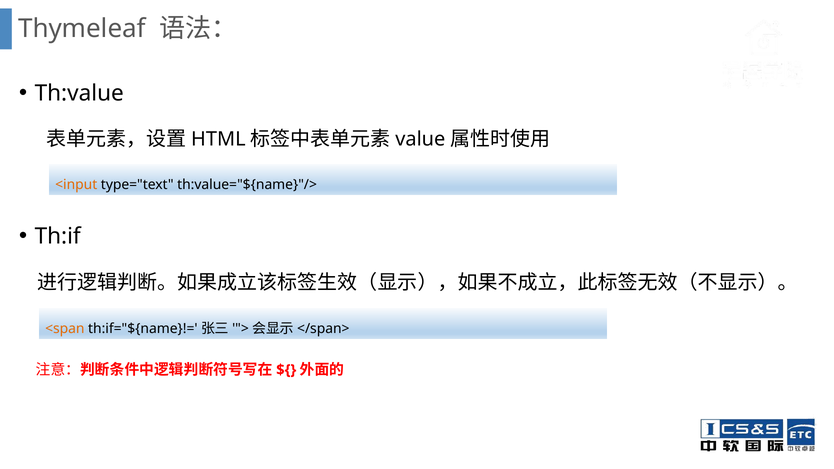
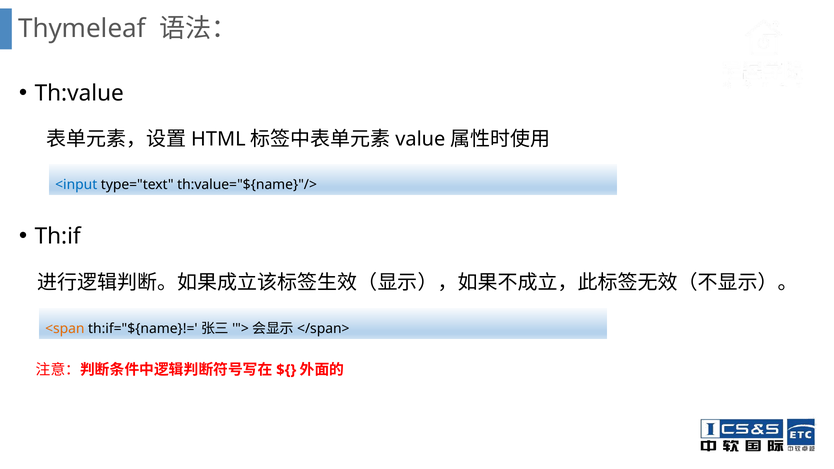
<input colour: orange -> blue
